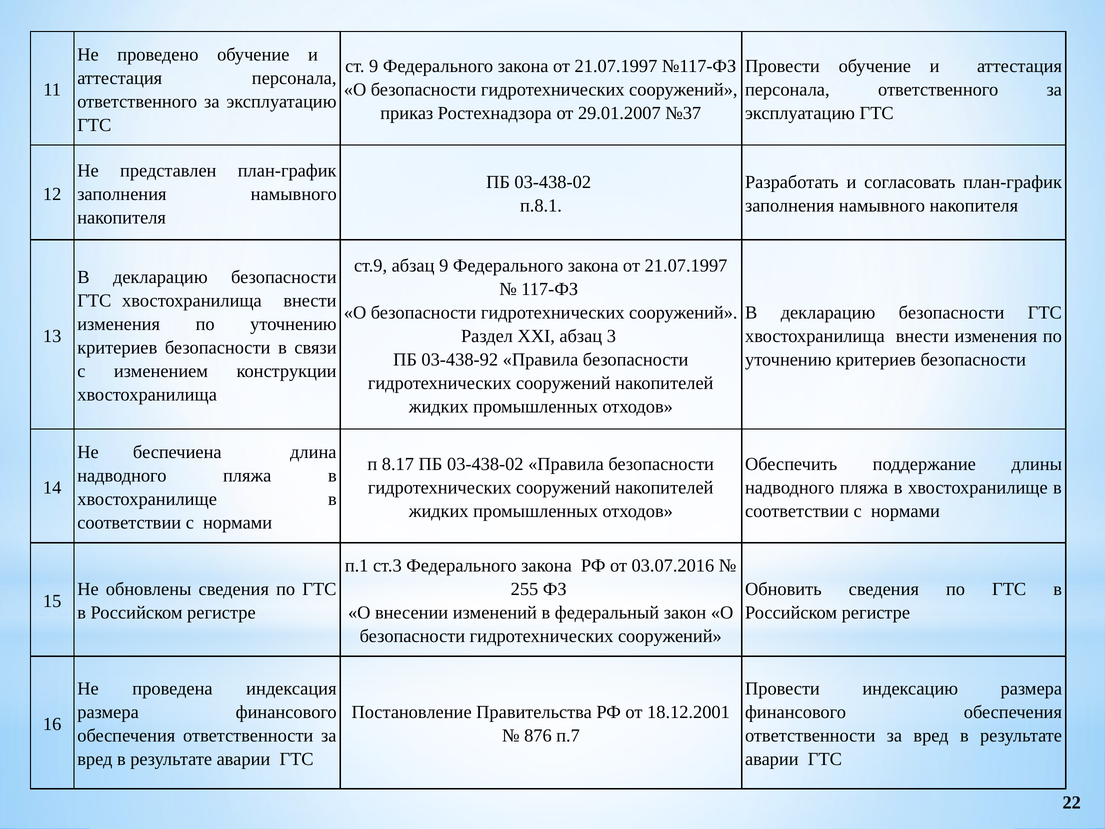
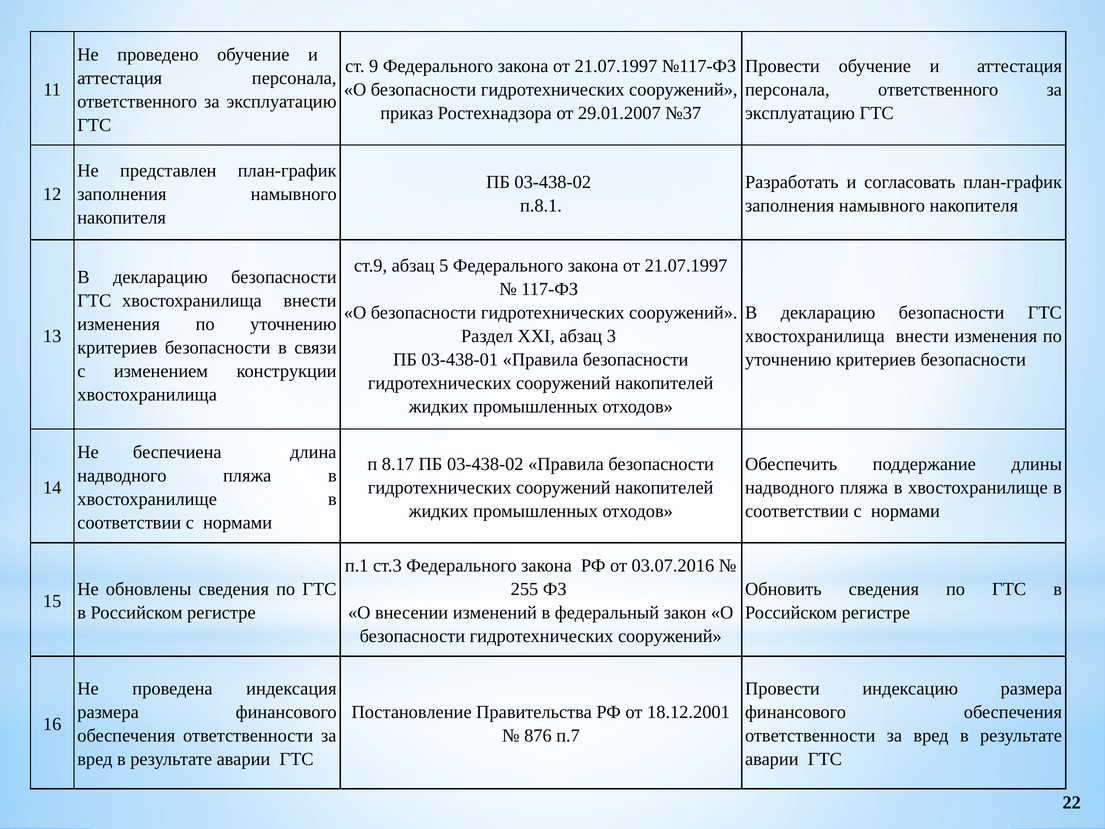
абзац 9: 9 -> 5
03-438-92: 03-438-92 -> 03-438-01
